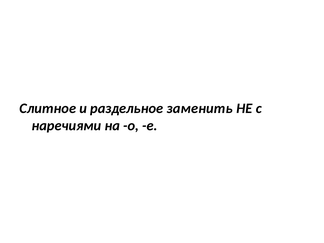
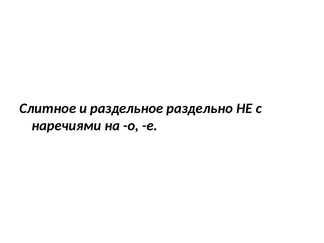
заменить: заменить -> раздельно
